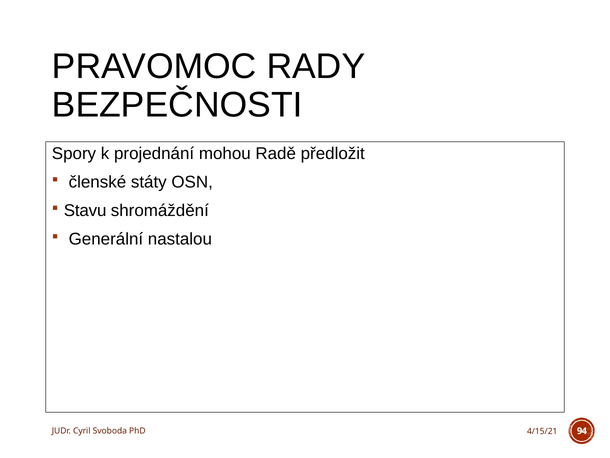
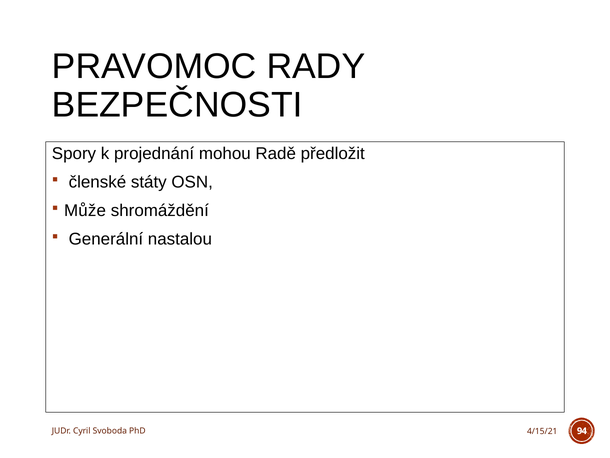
Stavu: Stavu -> Může
